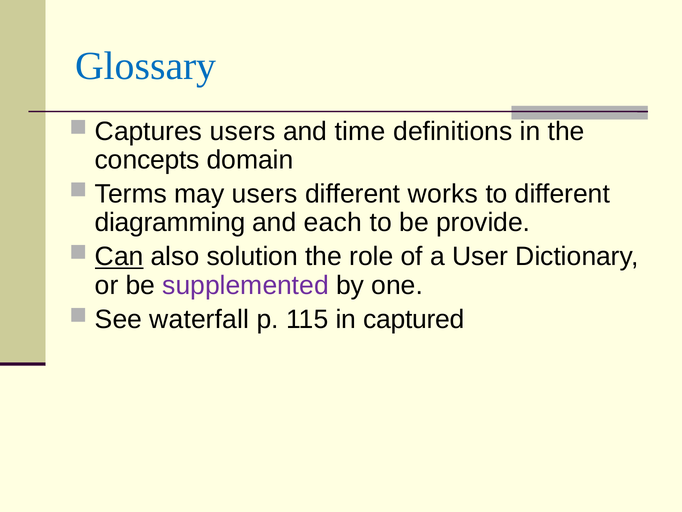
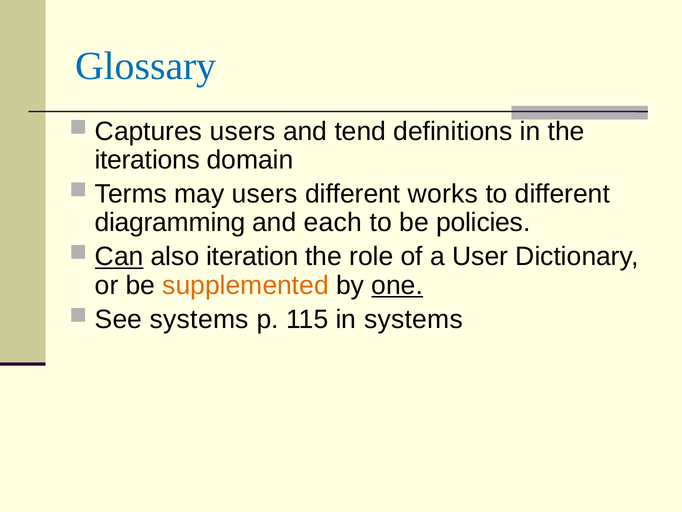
time: time -> tend
concepts: concepts -> iterations
provide: provide -> policies
solution: solution -> iteration
supplemented colour: purple -> orange
one underline: none -> present
See waterfall: waterfall -> systems
in captured: captured -> systems
